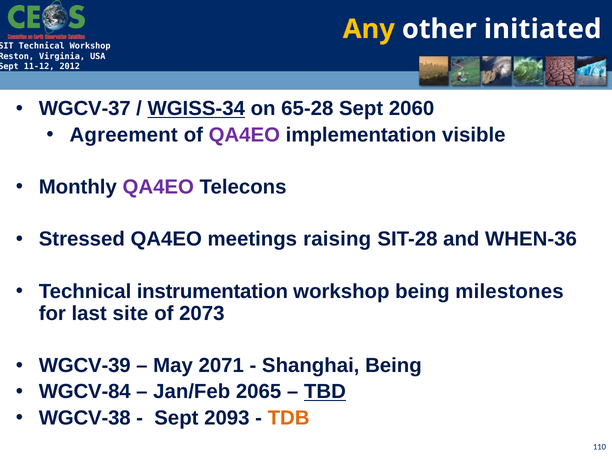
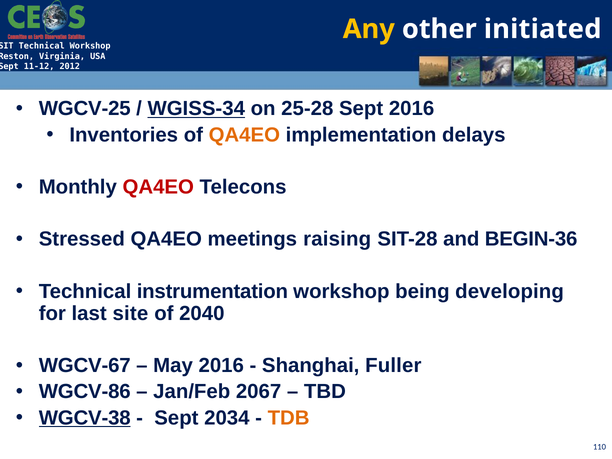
WGCV-37: WGCV-37 -> WGCV-25
65-28: 65-28 -> 25-28
Sept 2060: 2060 -> 2016
Agreement: Agreement -> Inventories
QA4EO at (244, 135) colour: purple -> orange
visible: visible -> delays
QA4EO at (158, 187) colour: purple -> red
WHEN-36: WHEN-36 -> BEGIN-36
milestones: milestones -> developing
2073: 2073 -> 2040
WGCV-39: WGCV-39 -> WGCV-67
May 2071: 2071 -> 2016
Shanghai Being: Being -> Fuller
WGCV-84: WGCV-84 -> WGCV-86
2065: 2065 -> 2067
TBD underline: present -> none
WGCV-38 underline: none -> present
2093: 2093 -> 2034
